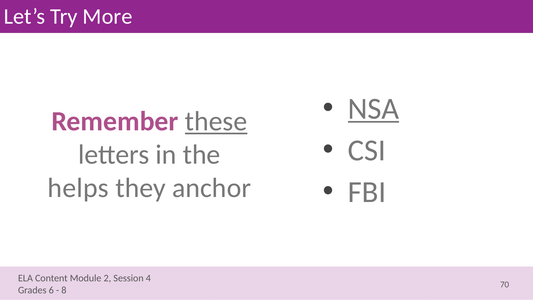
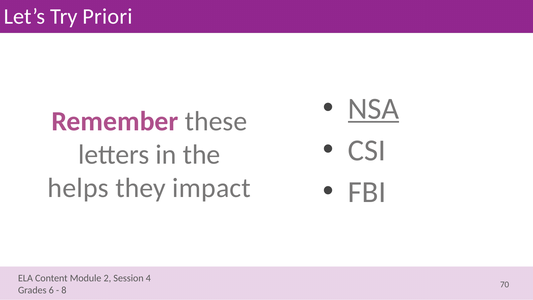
More: More -> Priori
these underline: present -> none
anchor: anchor -> impact
